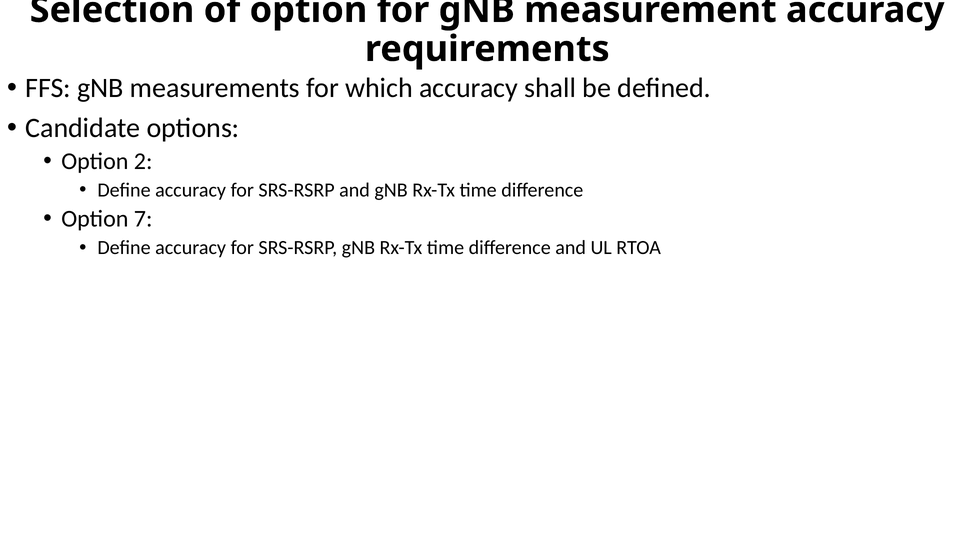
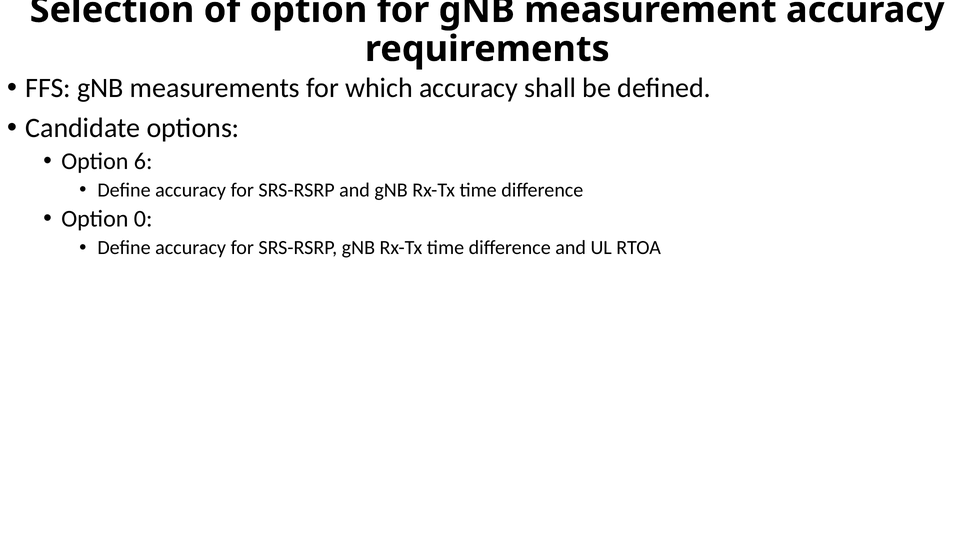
2: 2 -> 6
7: 7 -> 0
